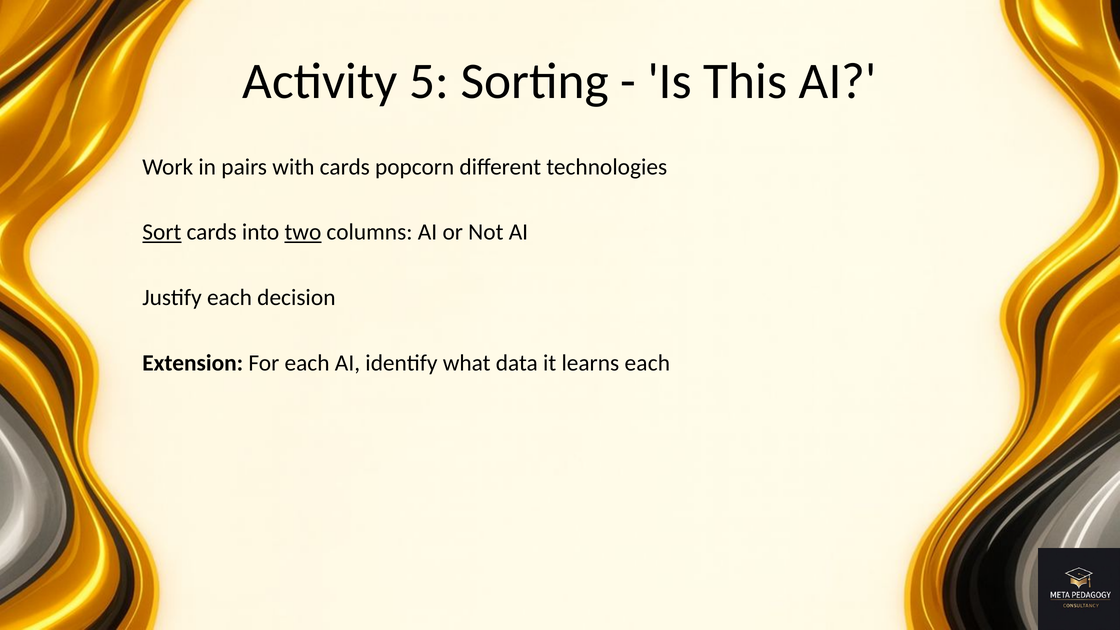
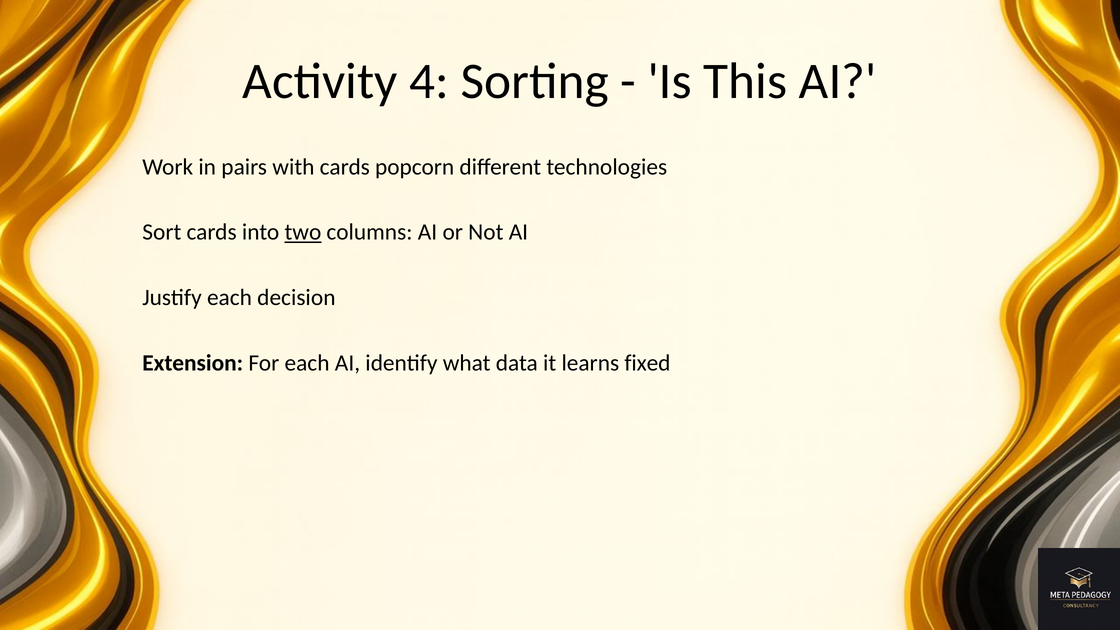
5: 5 -> 4
Sort underline: present -> none
learns each: each -> fixed
